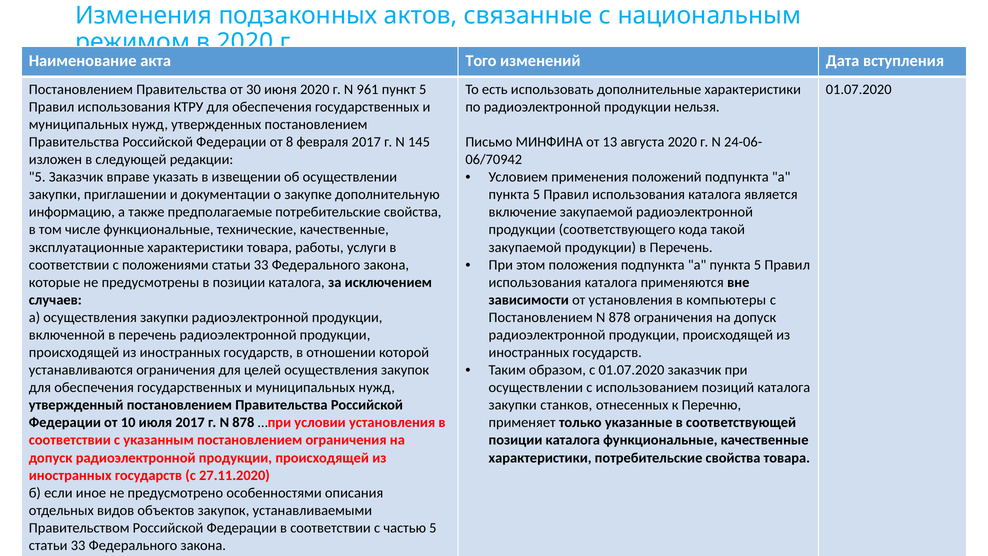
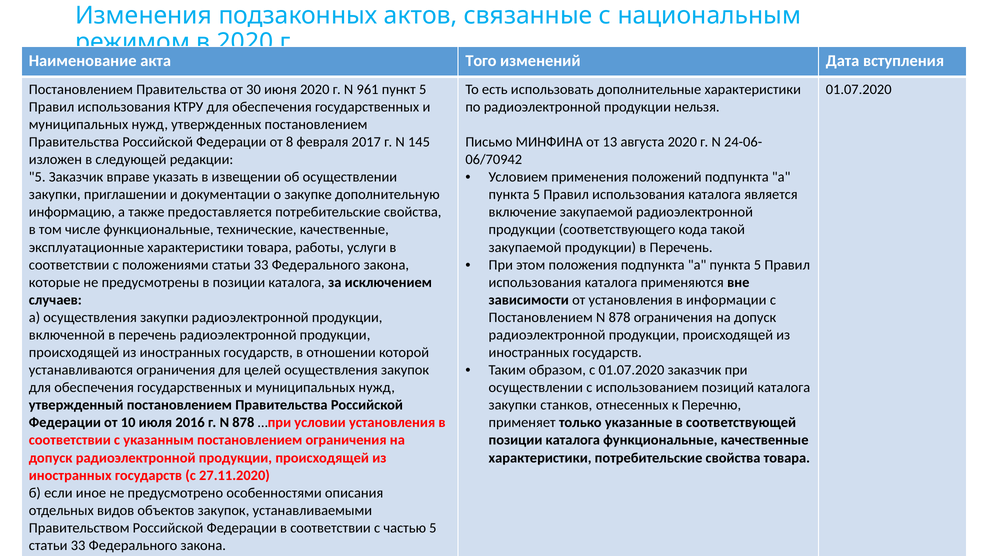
предполагаемые: предполагаемые -> предоставляется
компьютеры: компьютеры -> информации
июля 2017: 2017 -> 2016
